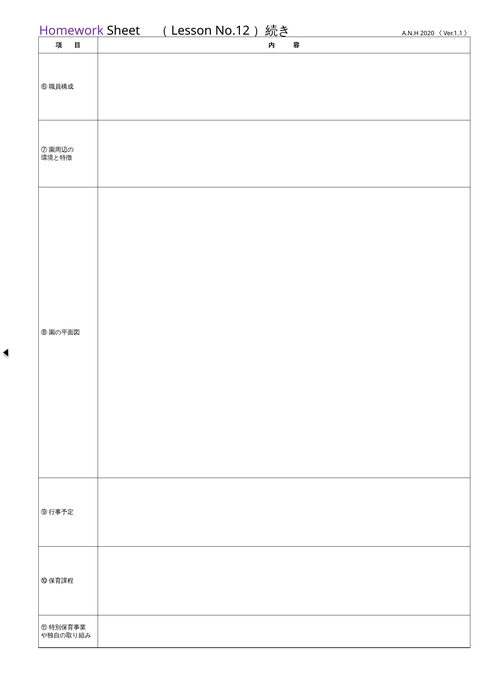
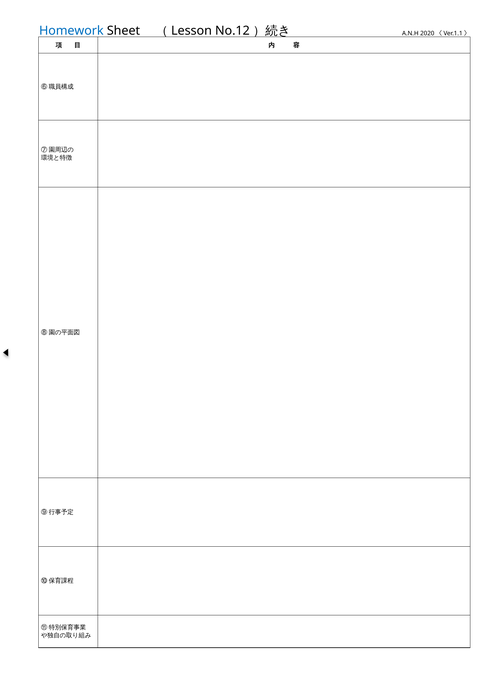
Homework colour: purple -> blue
